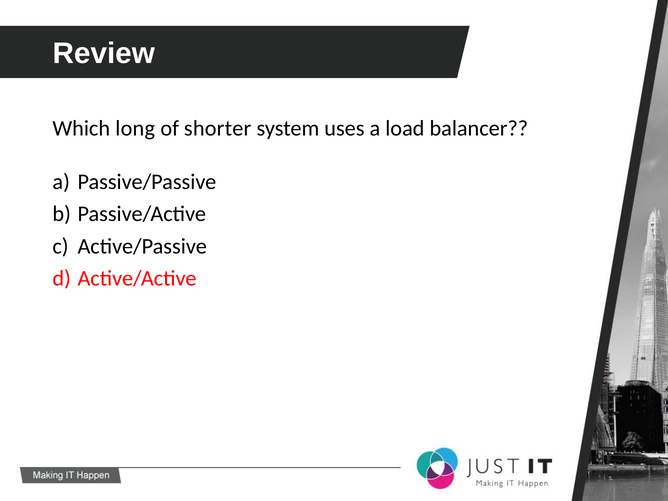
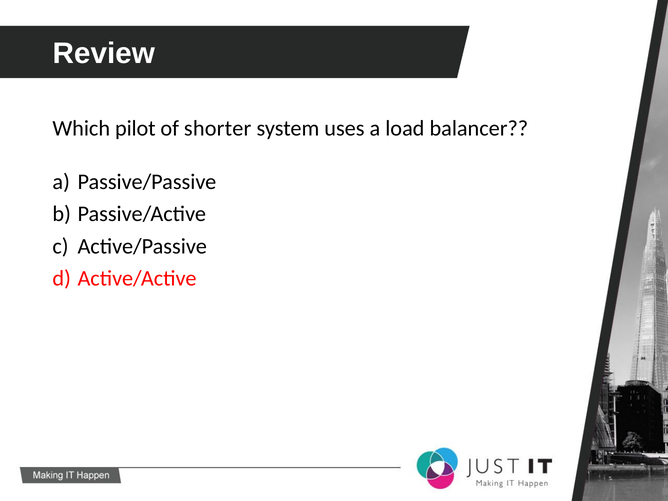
long: long -> pilot
